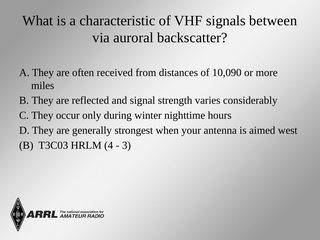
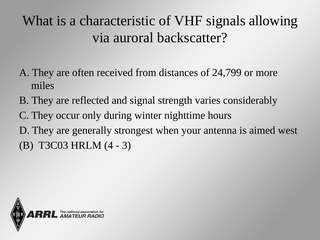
between: between -> allowing
10,090: 10,090 -> 24,799
